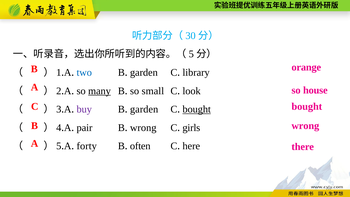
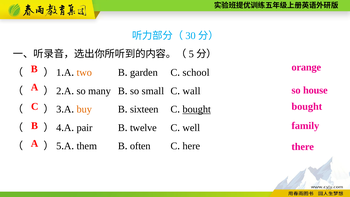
two colour: blue -> orange
library: library -> school
many underline: present -> none
look: look -> wall
buy colour: purple -> orange
garden at (144, 109): garden -> sixteen
wrong at (305, 126): wrong -> family
wrong at (143, 128): wrong -> twelve
girls: girls -> well
forty: forty -> them
